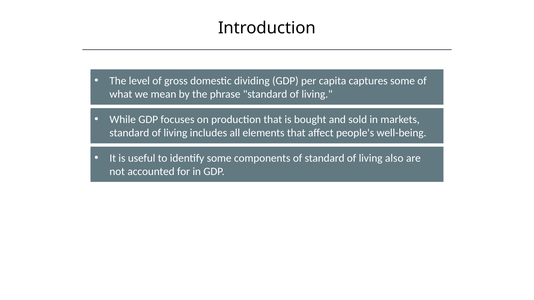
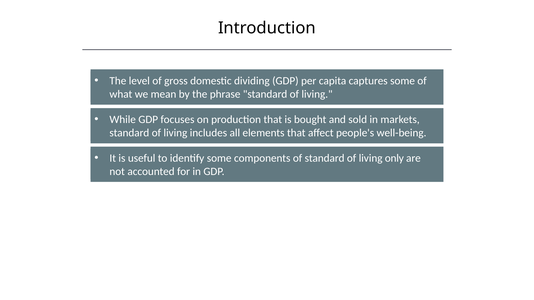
also: also -> only
